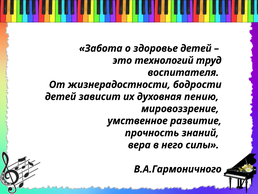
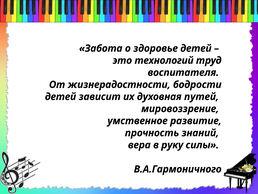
пению: пению -> путей
него: него -> руку
